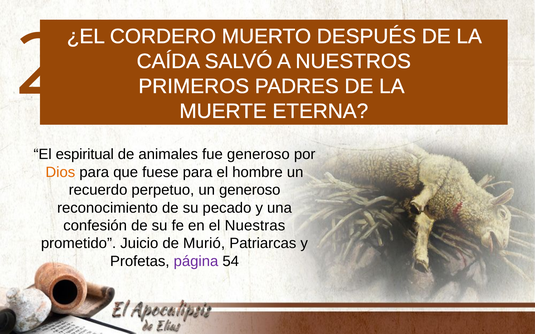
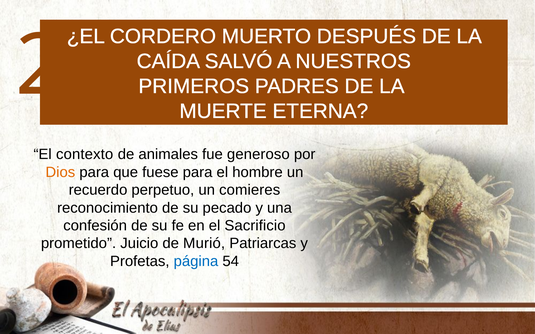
espiritual: espiritual -> contexto
un generoso: generoso -> comieres
Nuestras: Nuestras -> Sacrificio
página colour: purple -> blue
